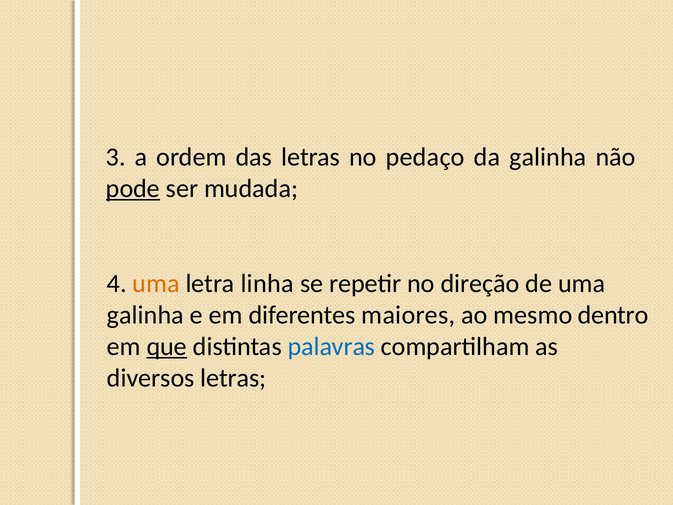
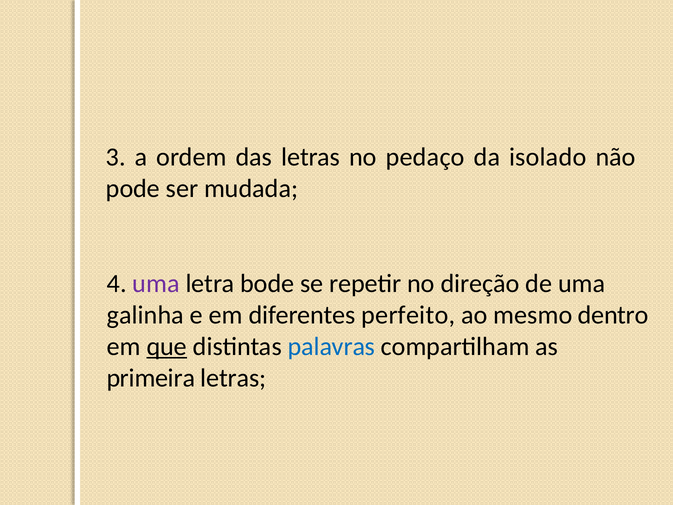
da galinha: galinha -> isolado
pode underline: present -> none
uma at (156, 283) colour: orange -> purple
linha: linha -> bode
maiores: maiores -> perfeito
diversos: diversos -> primeira
